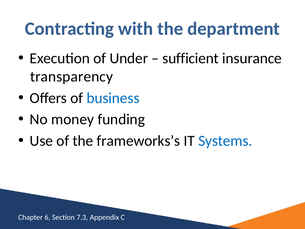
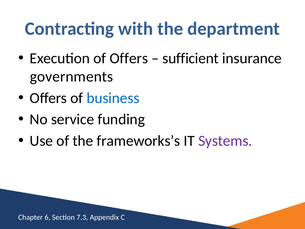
of Under: Under -> Offers
transparency: transparency -> governments
money: money -> service
Systems colour: blue -> purple
